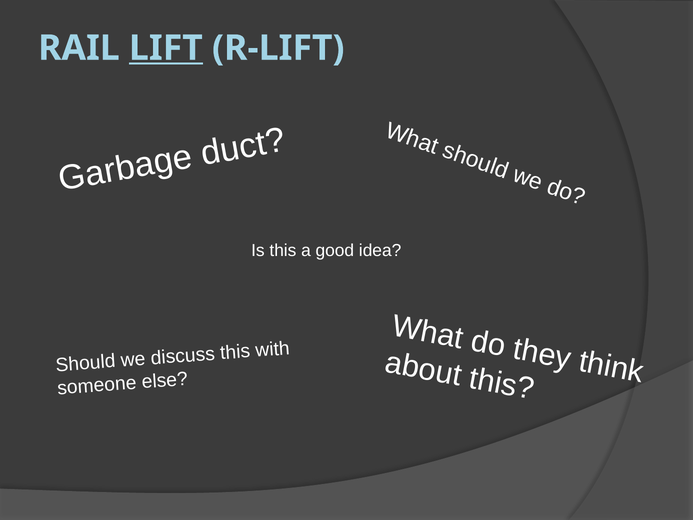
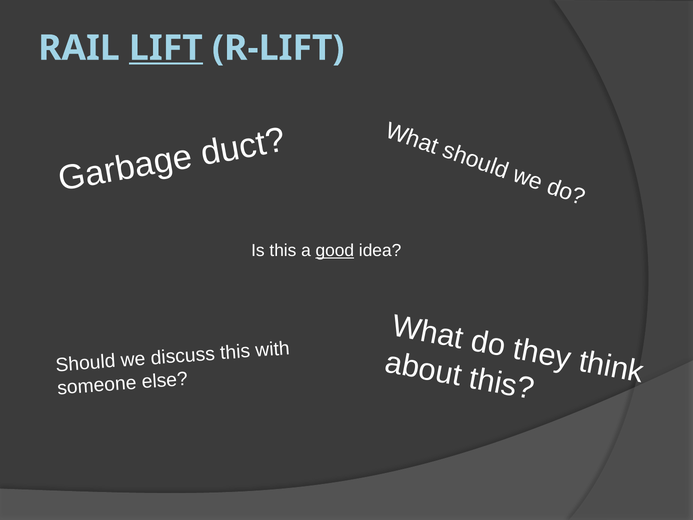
good underline: none -> present
